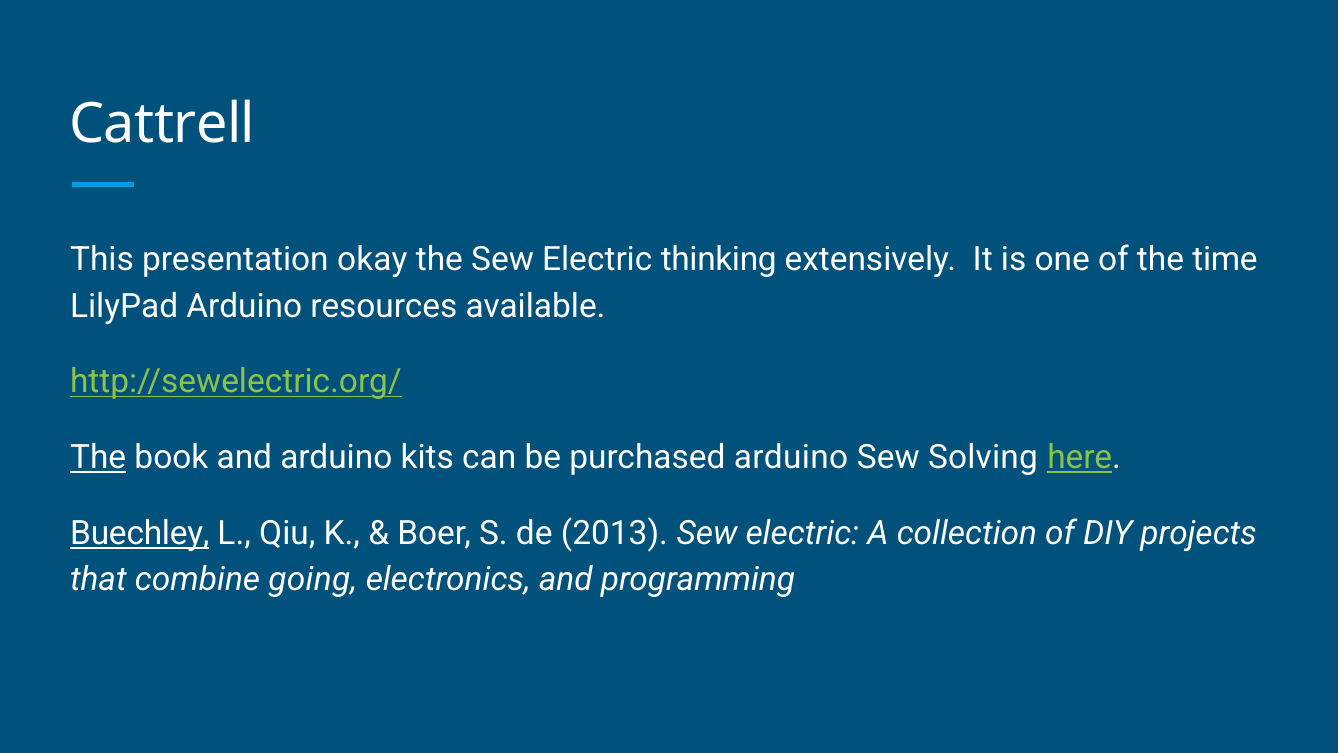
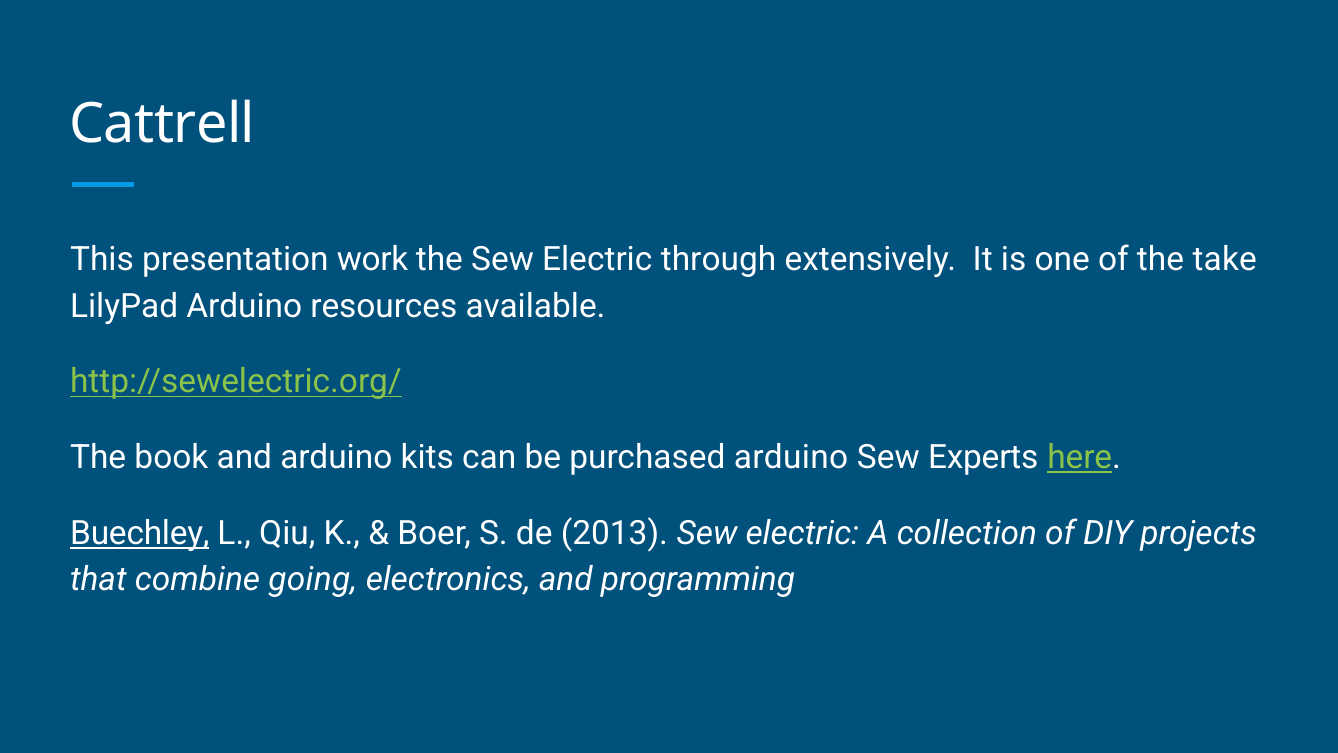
okay: okay -> work
thinking: thinking -> through
time: time -> take
The at (98, 458) underline: present -> none
Solving: Solving -> Experts
